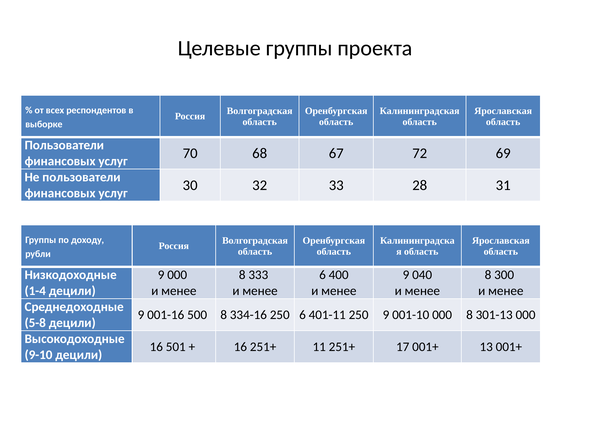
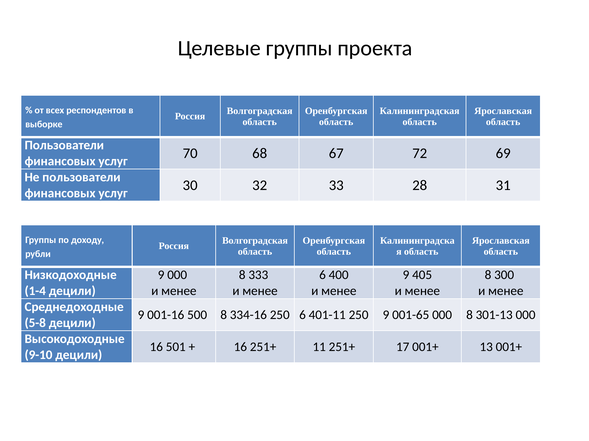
040: 040 -> 405
001-10: 001-10 -> 001-65
